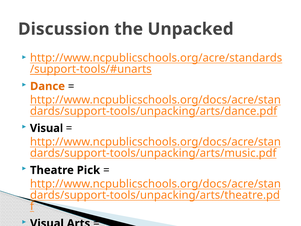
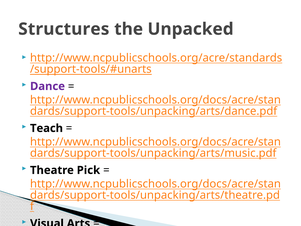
Discussion: Discussion -> Structures
Dance colour: orange -> purple
Visual at (47, 128): Visual -> Teach
